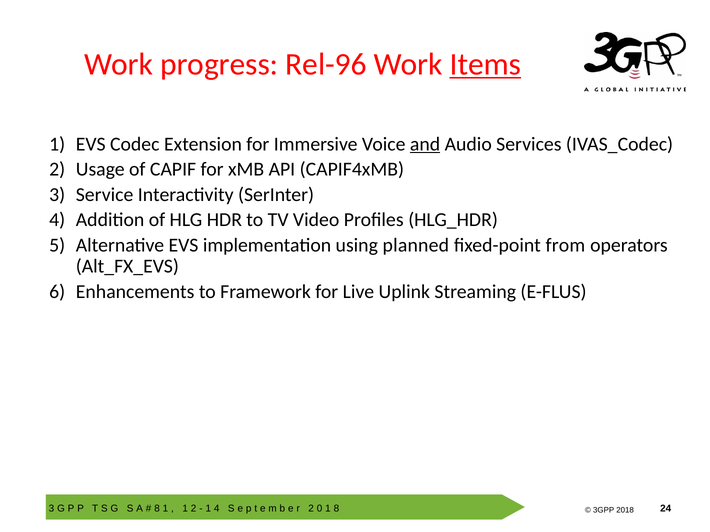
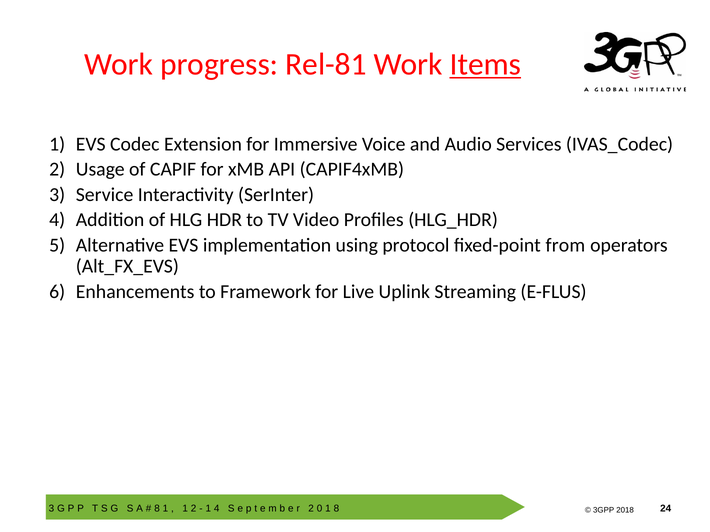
Rel-96: Rel-96 -> Rel-81
and underline: present -> none
planned: planned -> protocol
